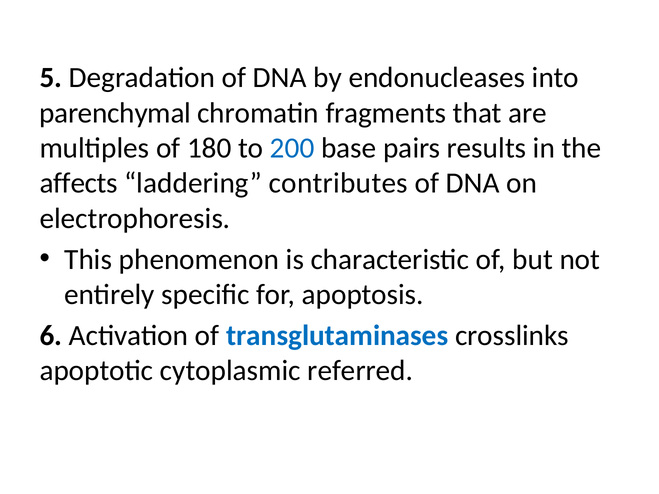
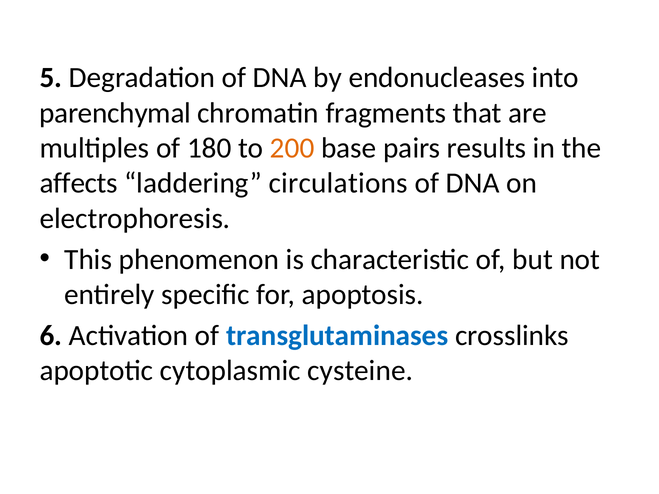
200 colour: blue -> orange
contributes: contributes -> circulations
referred: referred -> cysteine
